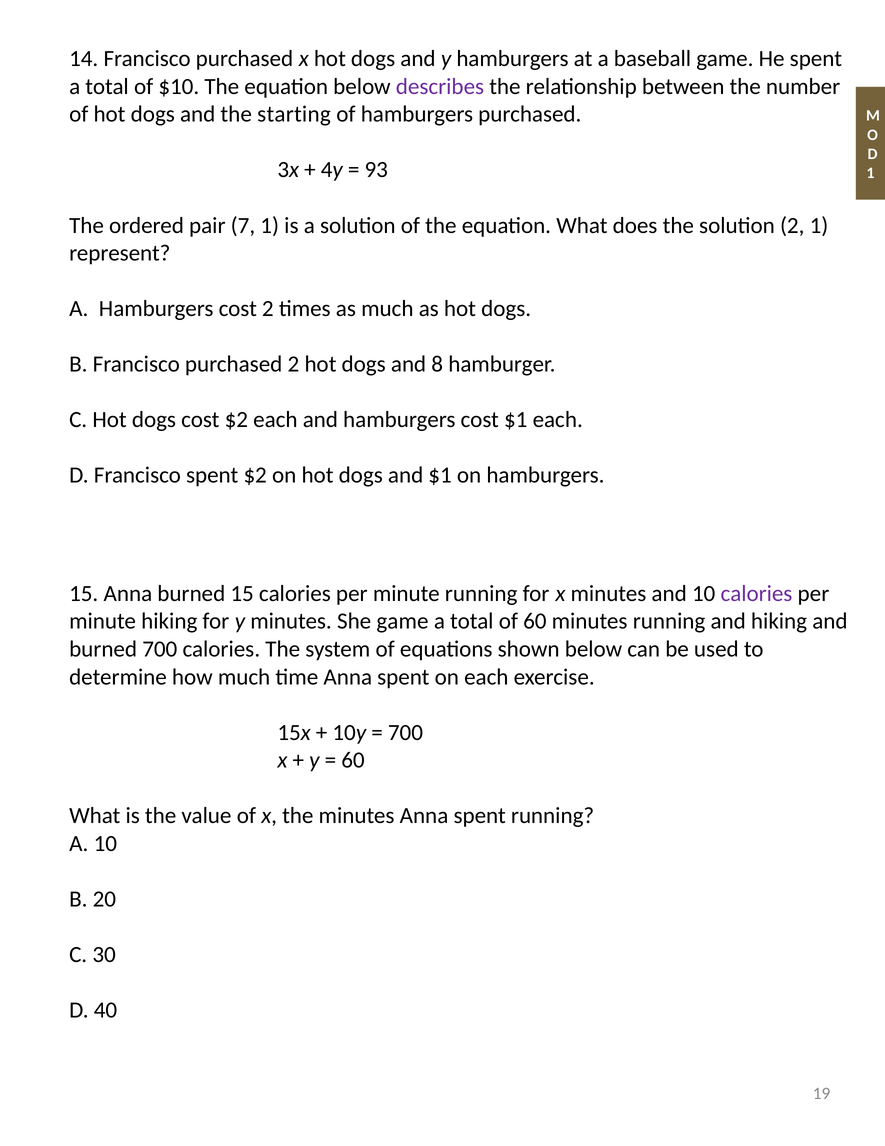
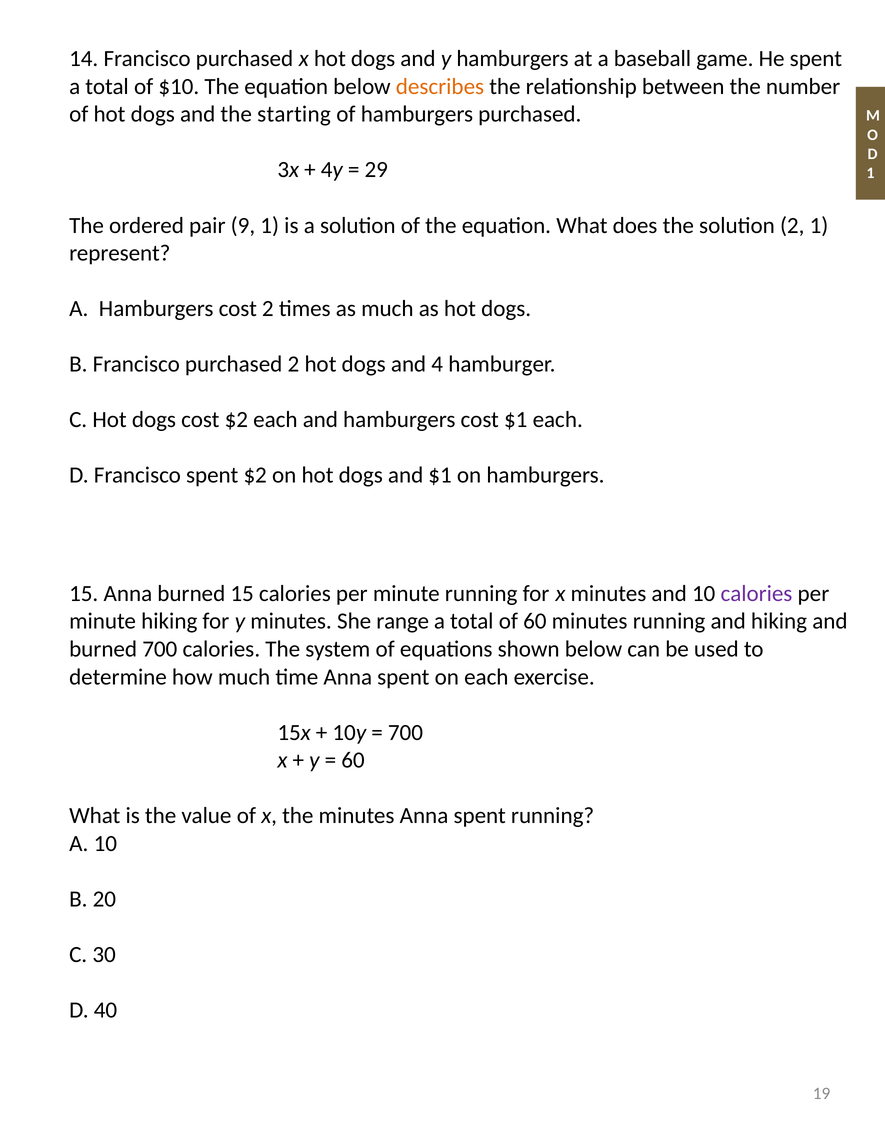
describes colour: purple -> orange
93: 93 -> 29
7: 7 -> 9
8: 8 -> 4
She game: game -> range
